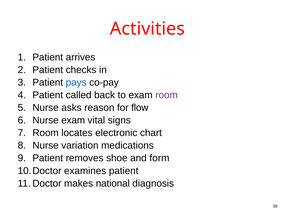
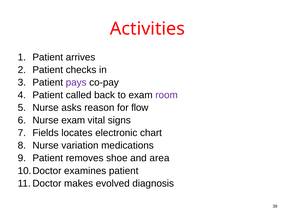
pays colour: blue -> purple
Room at (46, 132): Room -> Fields
form: form -> area
national: national -> evolved
